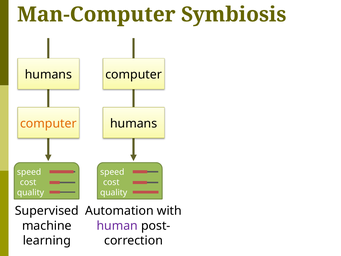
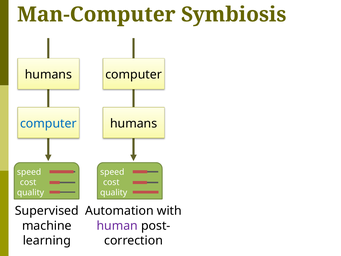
computer at (48, 123) colour: orange -> blue
